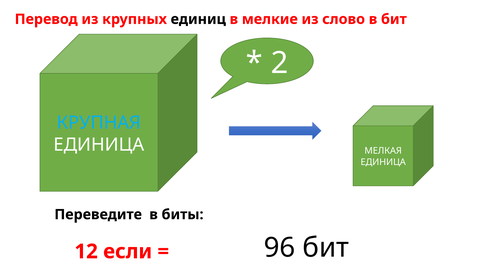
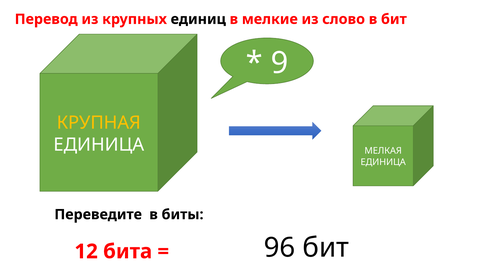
2: 2 -> 9
КРУПНАЯ colour: light blue -> yellow
если: если -> бита
